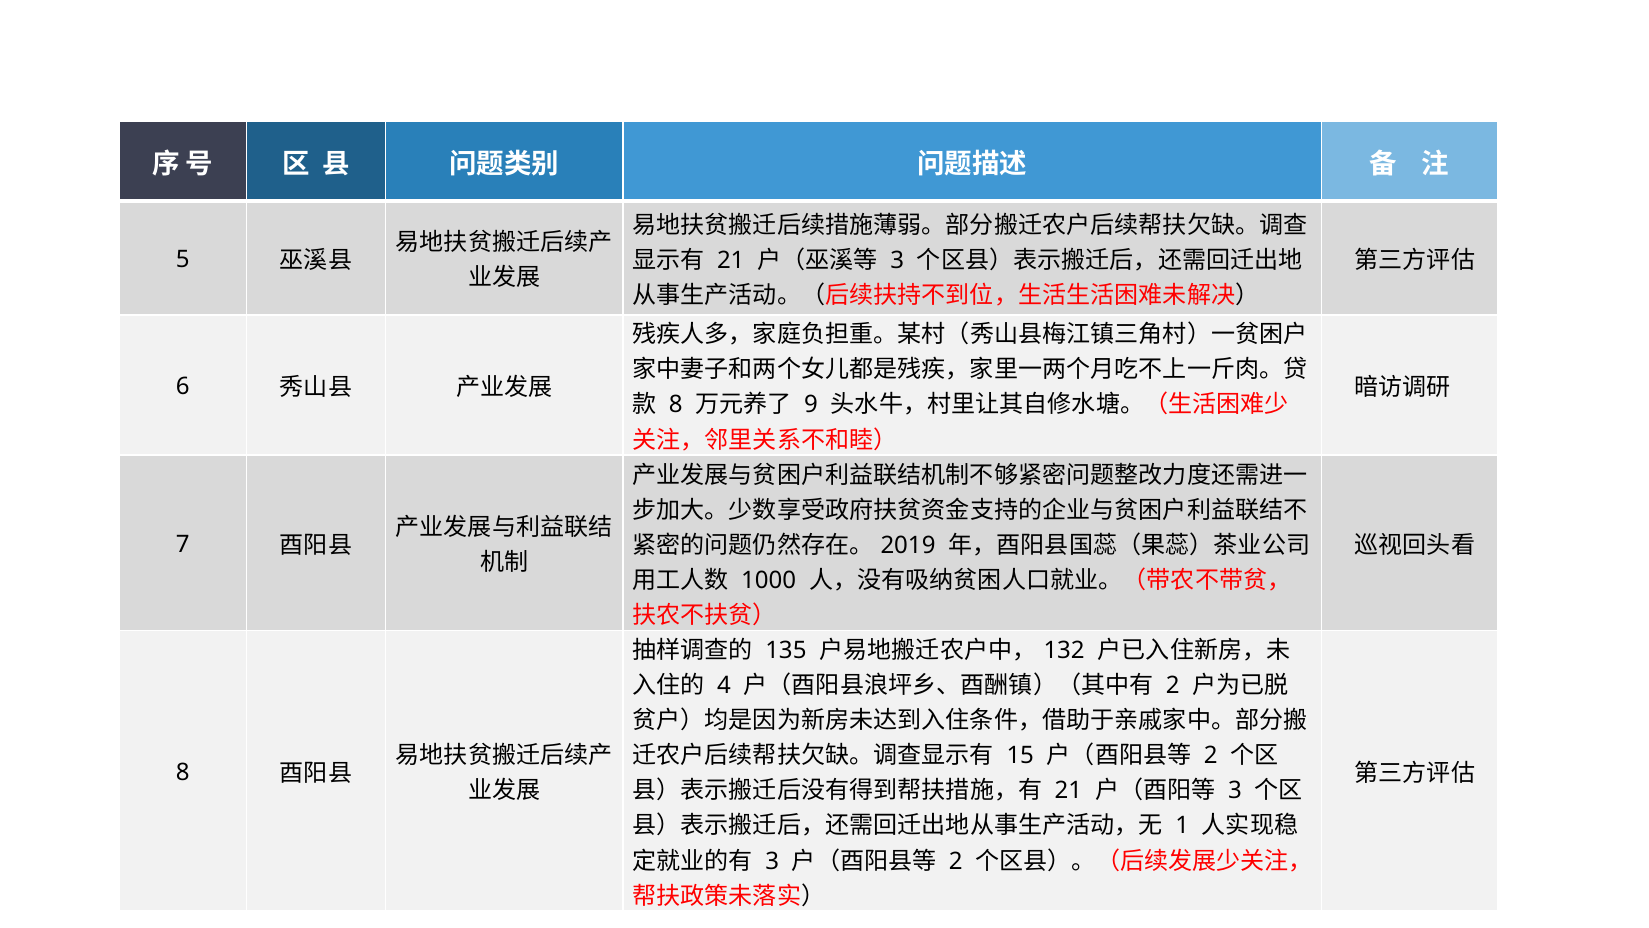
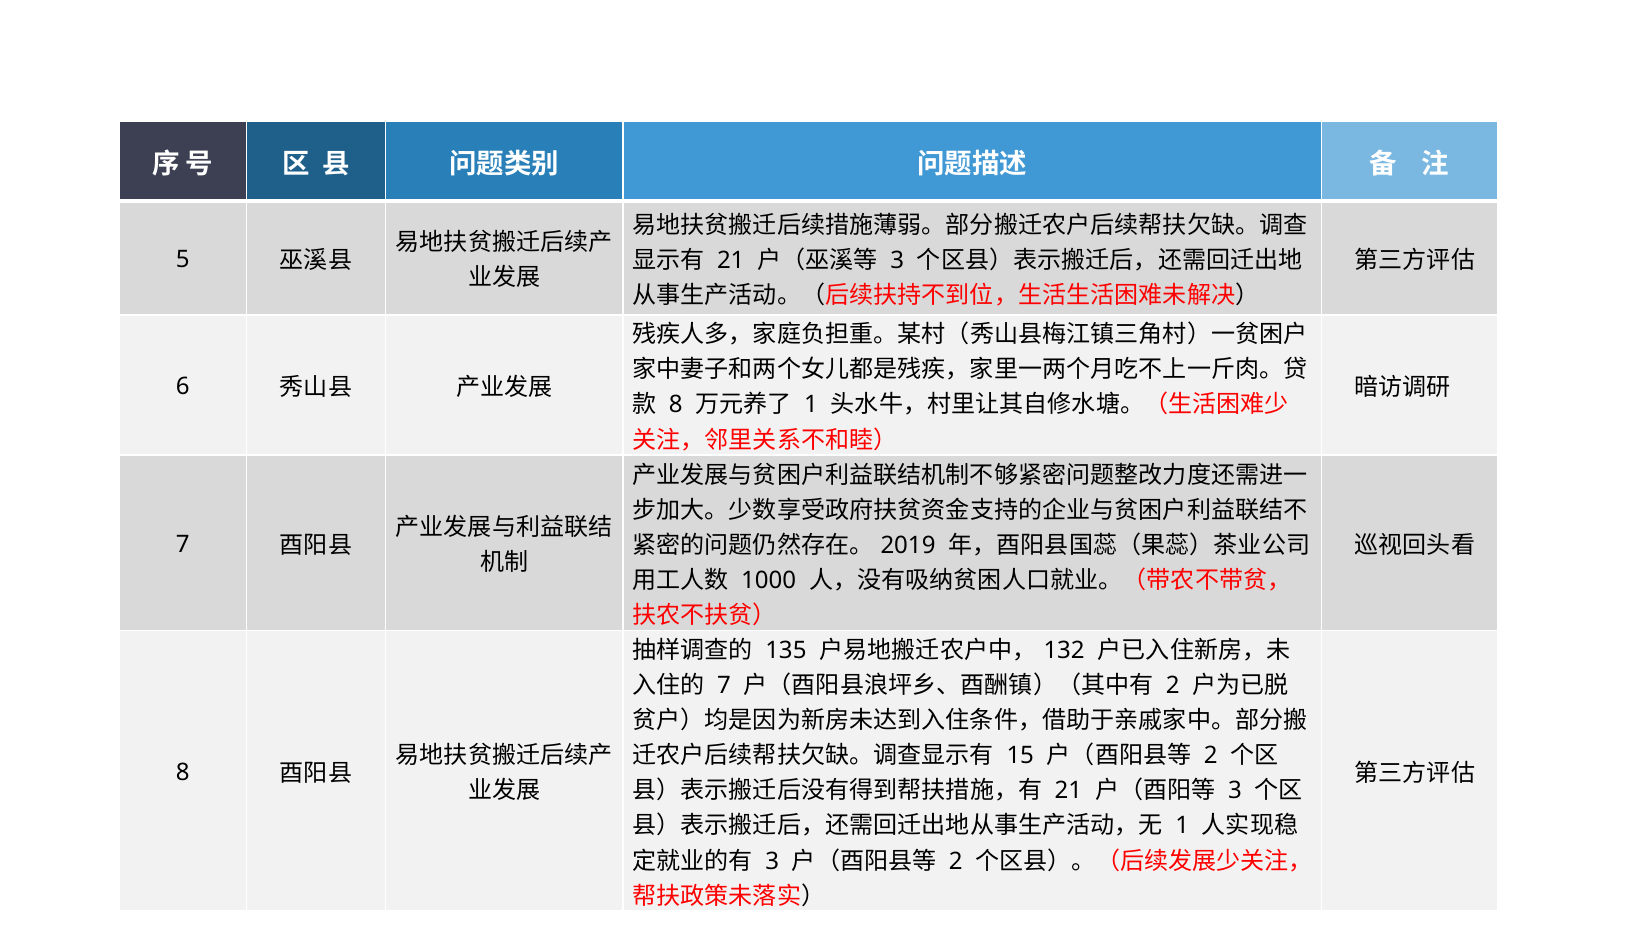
9 at (811, 405): 9 -> 1
4 at (724, 685): 4 -> 7
